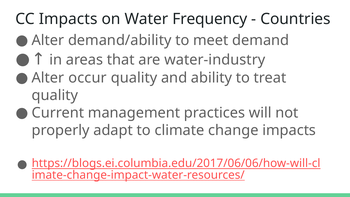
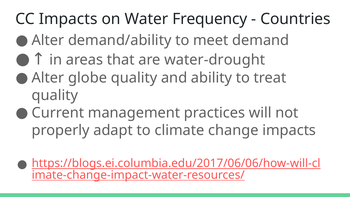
water-industry: water-industry -> water-drought
occur: occur -> globe
